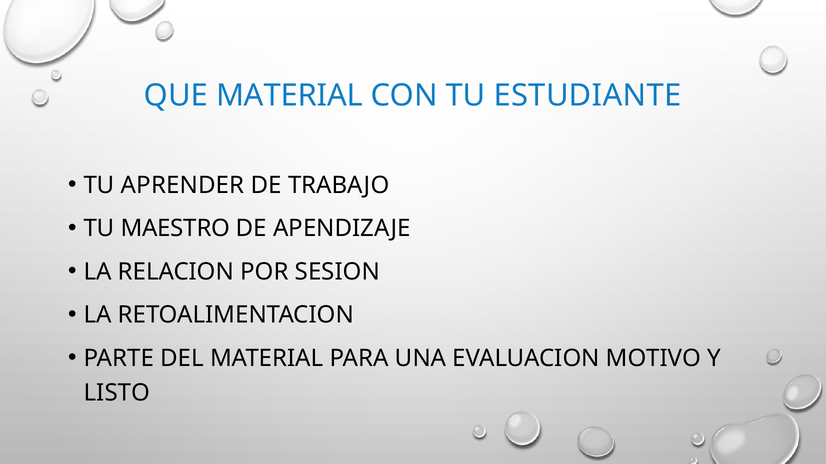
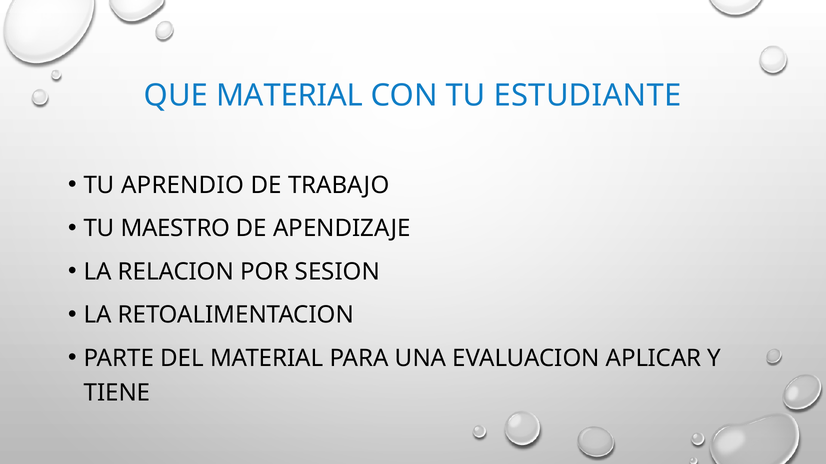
APRENDER: APRENDER -> APRENDIO
MOTIVO: MOTIVO -> APLICAR
LISTO: LISTO -> TIENE
